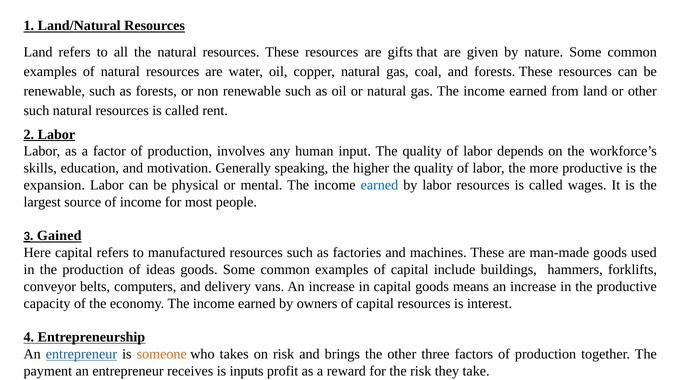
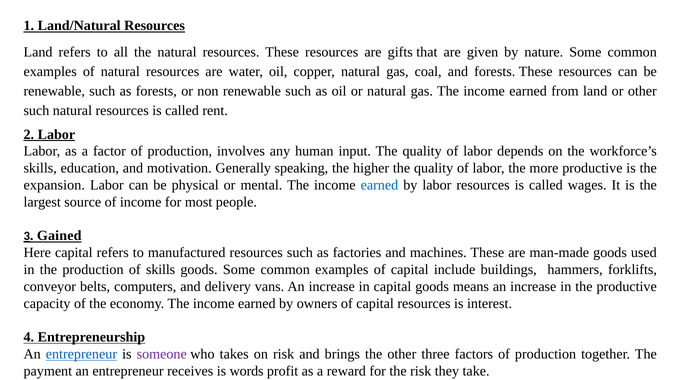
of ideas: ideas -> skills
someone colour: orange -> purple
inputs: inputs -> words
